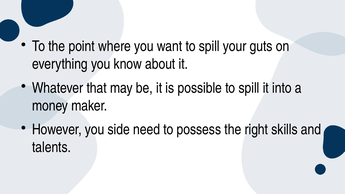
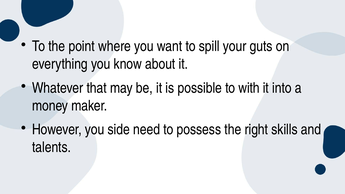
possible to spill: spill -> with
